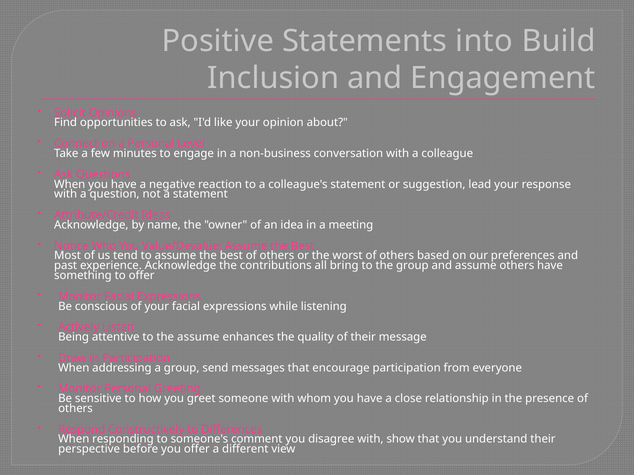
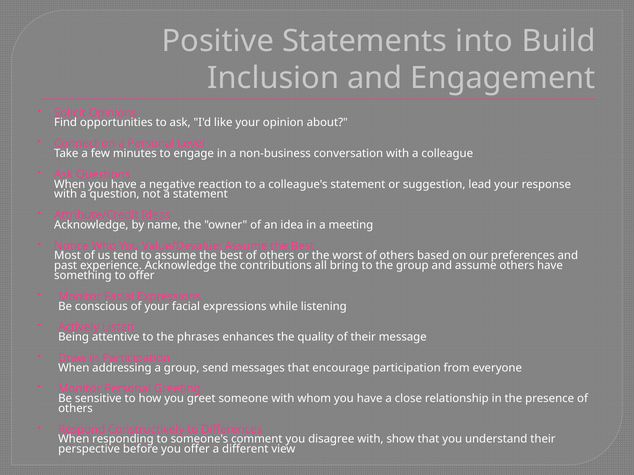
the assume: assume -> phrases
